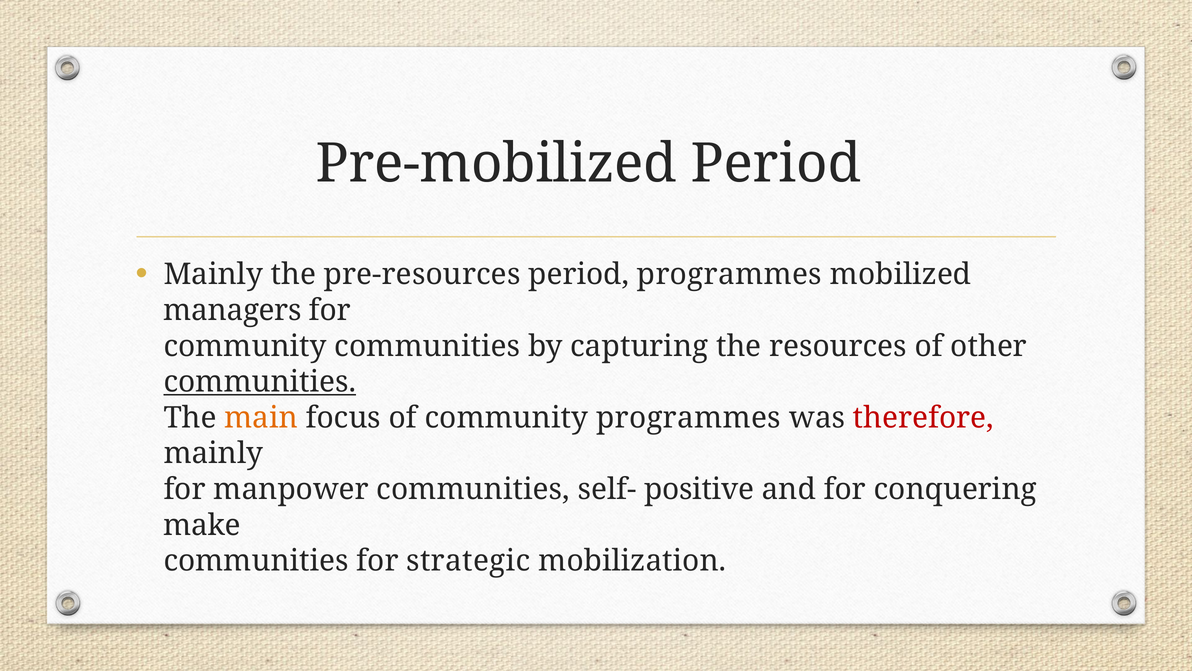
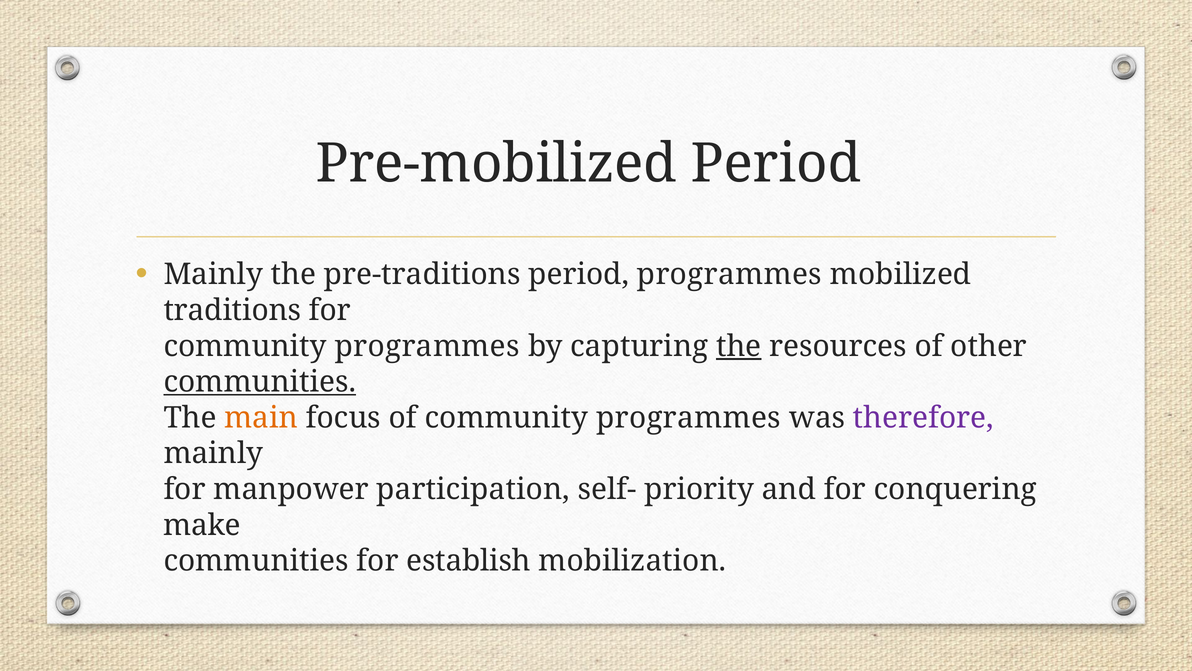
pre-resources: pre-resources -> pre-traditions
managers: managers -> traditions
communities at (427, 346): communities -> programmes
the at (739, 346) underline: none -> present
therefore colour: red -> purple
manpower communities: communities -> participation
positive: positive -> priority
strategic: strategic -> establish
